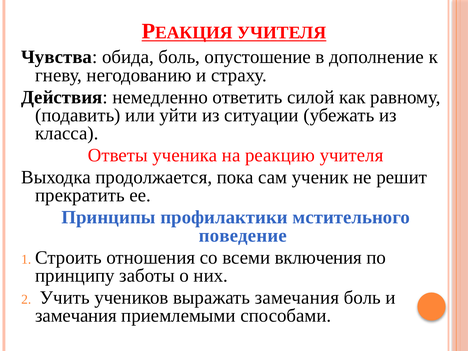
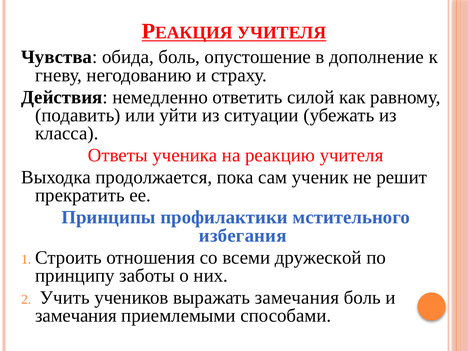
поведение: поведение -> избегания
включения: включения -> дружеской
